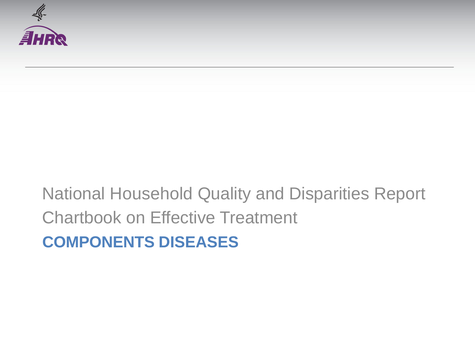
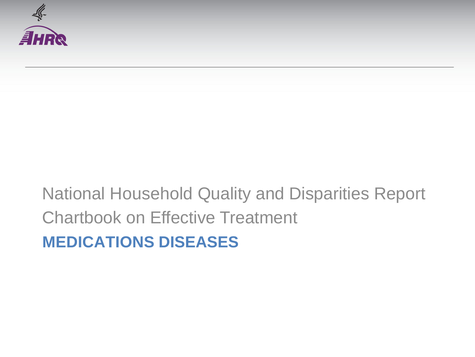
COMPONENTS: COMPONENTS -> MEDICATIONS
